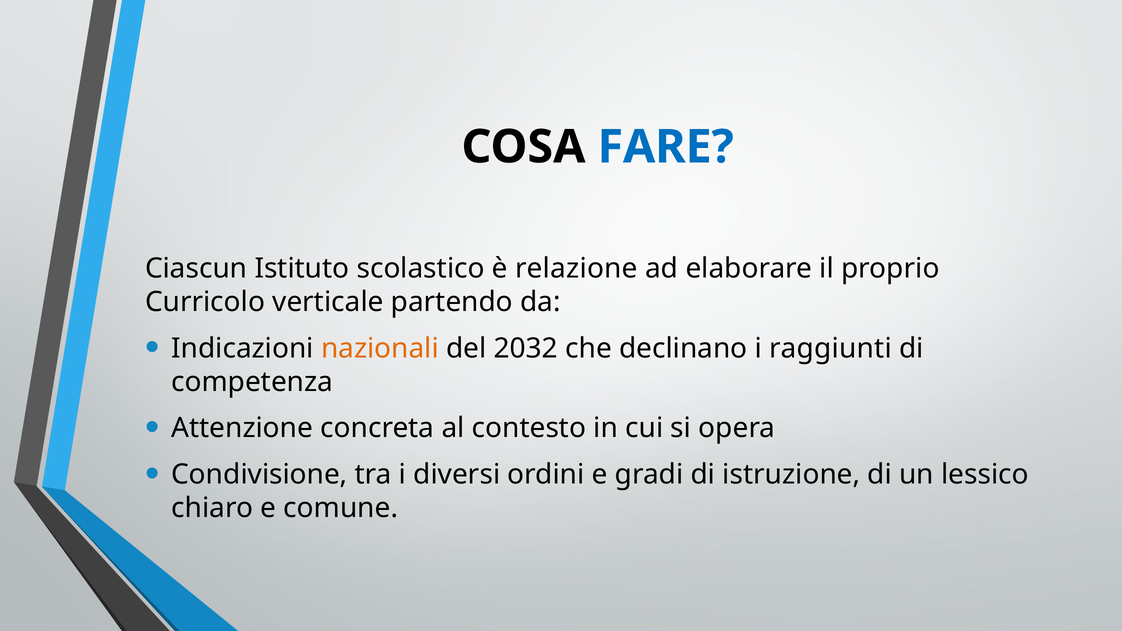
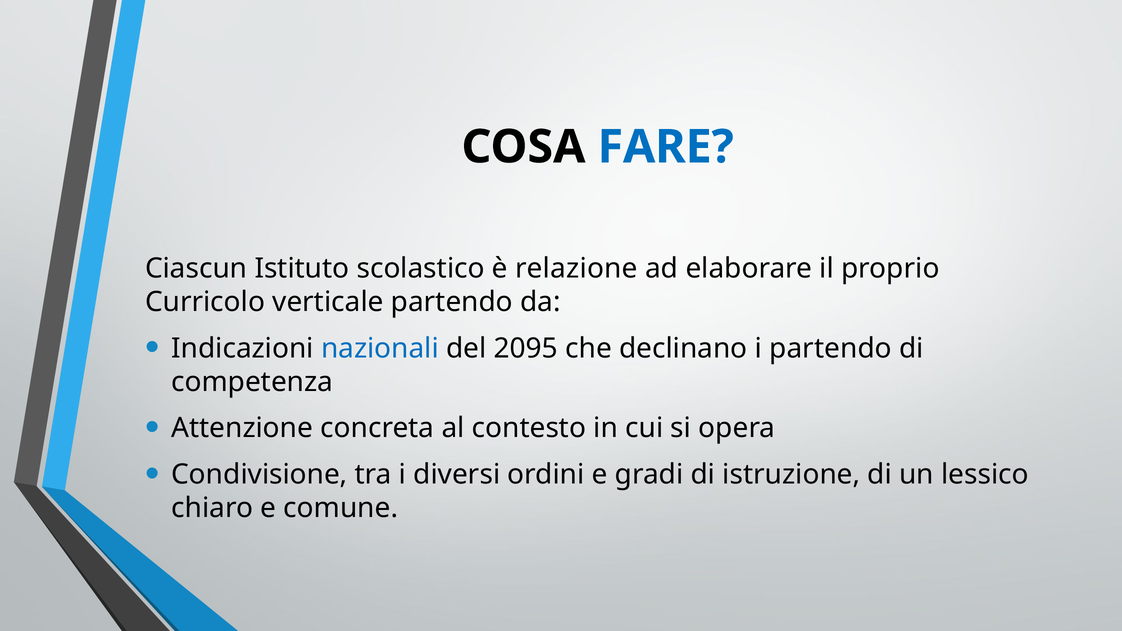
nazionali colour: orange -> blue
2032: 2032 -> 2095
i raggiunti: raggiunti -> partendo
